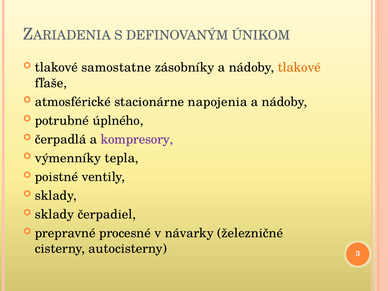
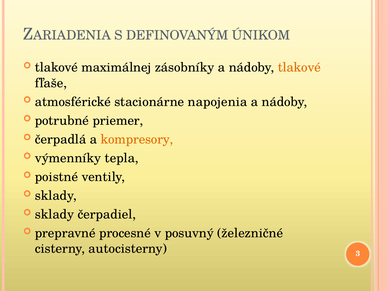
samostatne: samostatne -> maximálnej
úplného: úplného -> priemer
kompresory colour: purple -> orange
návarky: návarky -> posuvný
